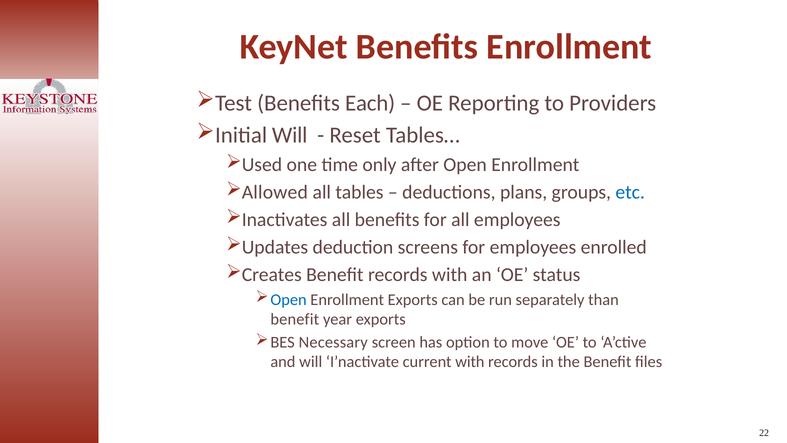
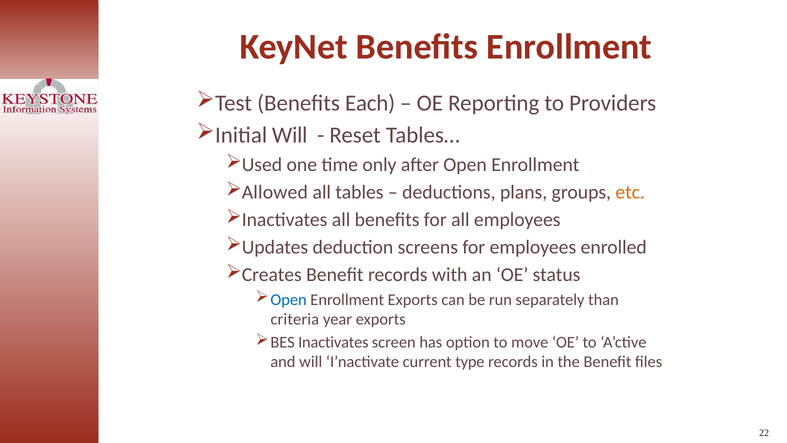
etc colour: blue -> orange
benefit at (295, 319): benefit -> criteria
BES Necessary: Necessary -> Inactivates
current with: with -> type
